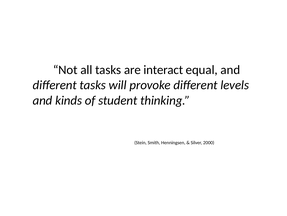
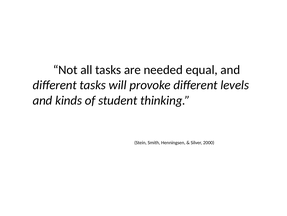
interact: interact -> needed
